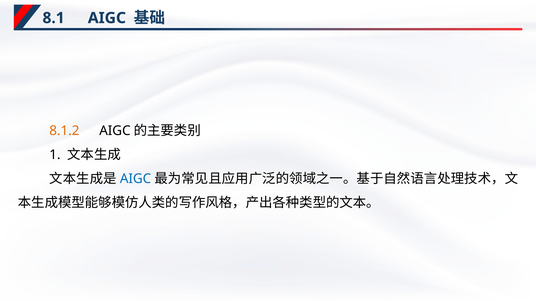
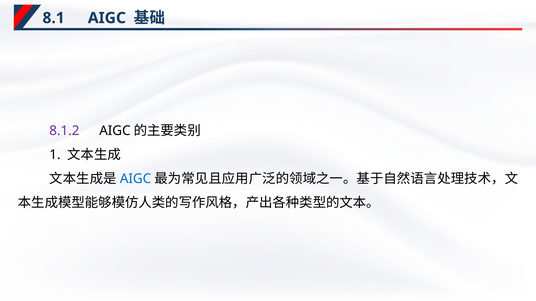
8.1.2 colour: orange -> purple
